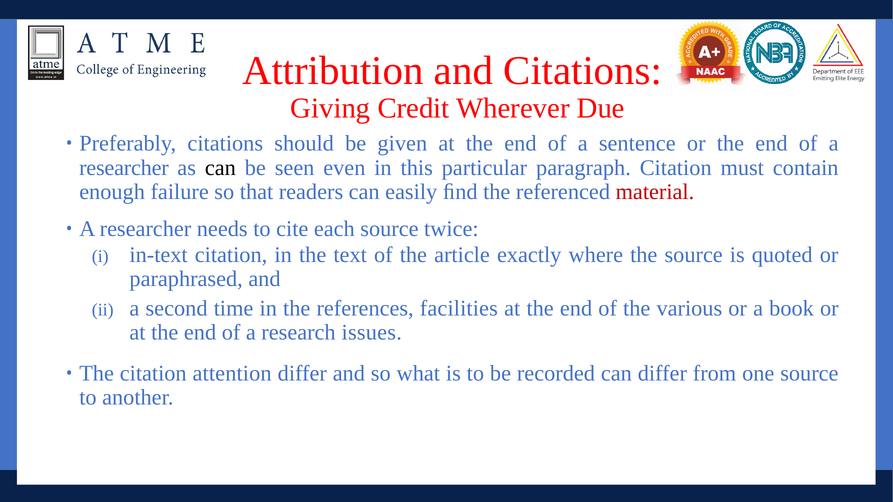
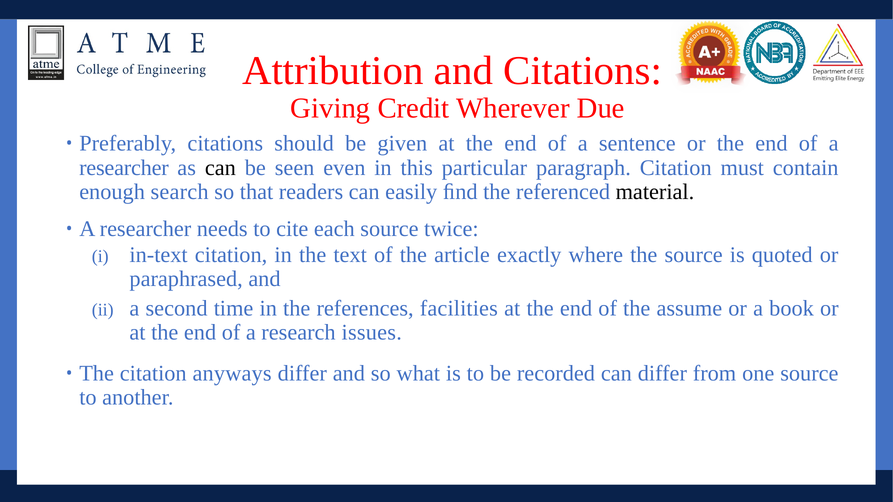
failure: failure -> search
material colour: red -> black
various: various -> assume
attention: attention -> anyways
